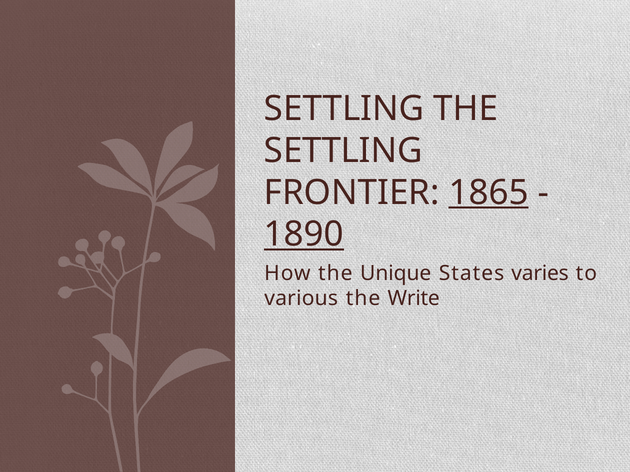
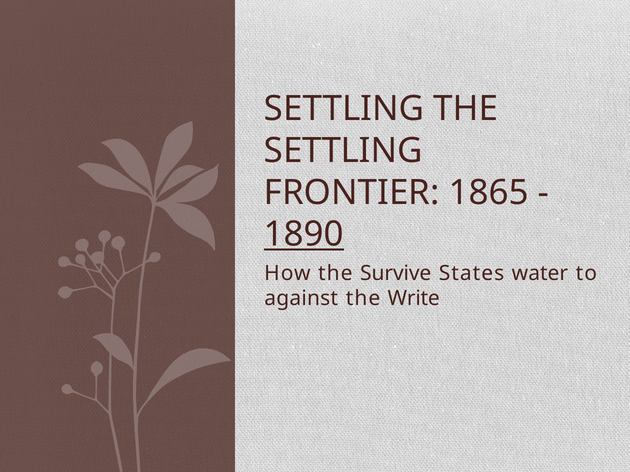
1865 underline: present -> none
Unique: Unique -> Survive
varies: varies -> water
various: various -> against
